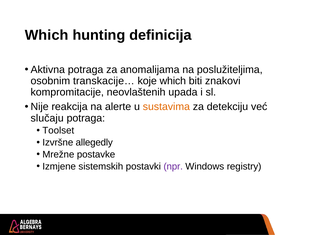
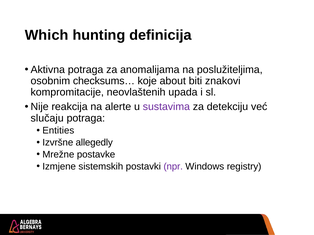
transkacije…: transkacije… -> checksums…
koje which: which -> about
sustavima colour: orange -> purple
Toolset: Toolset -> Entities
